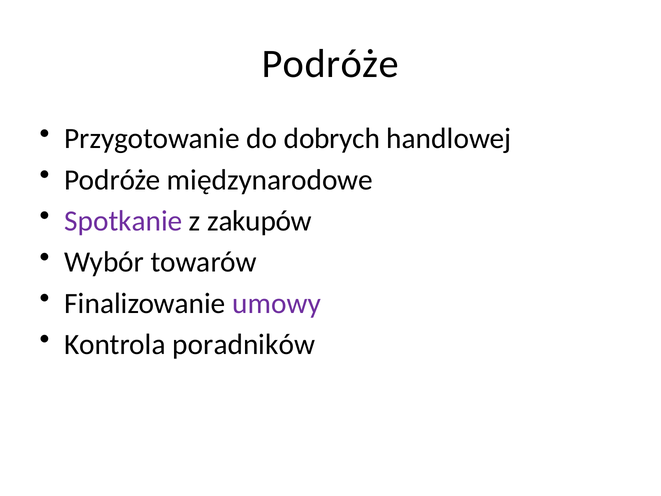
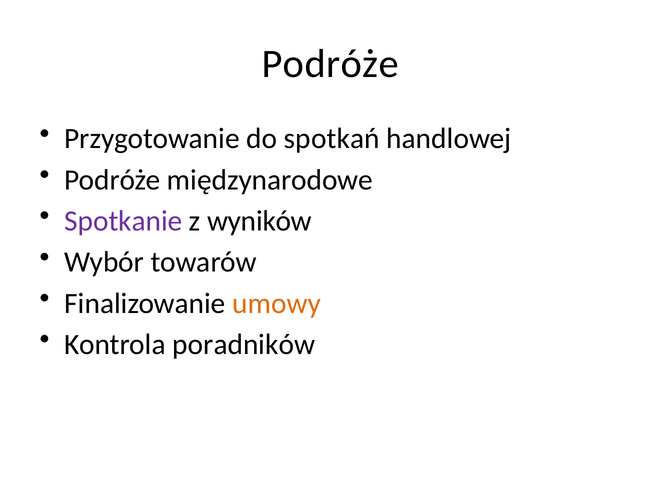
dobrych: dobrych -> spotkań
zakupów: zakupów -> wyników
umowy colour: purple -> orange
